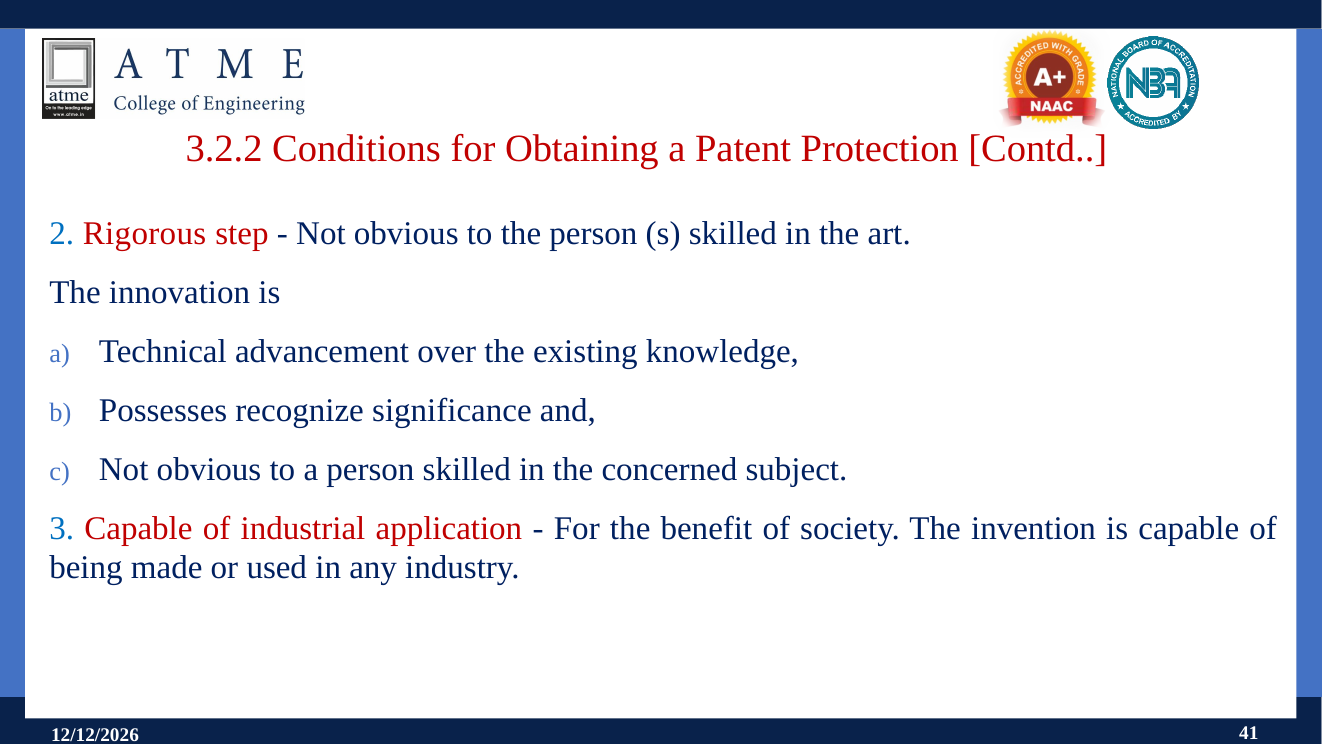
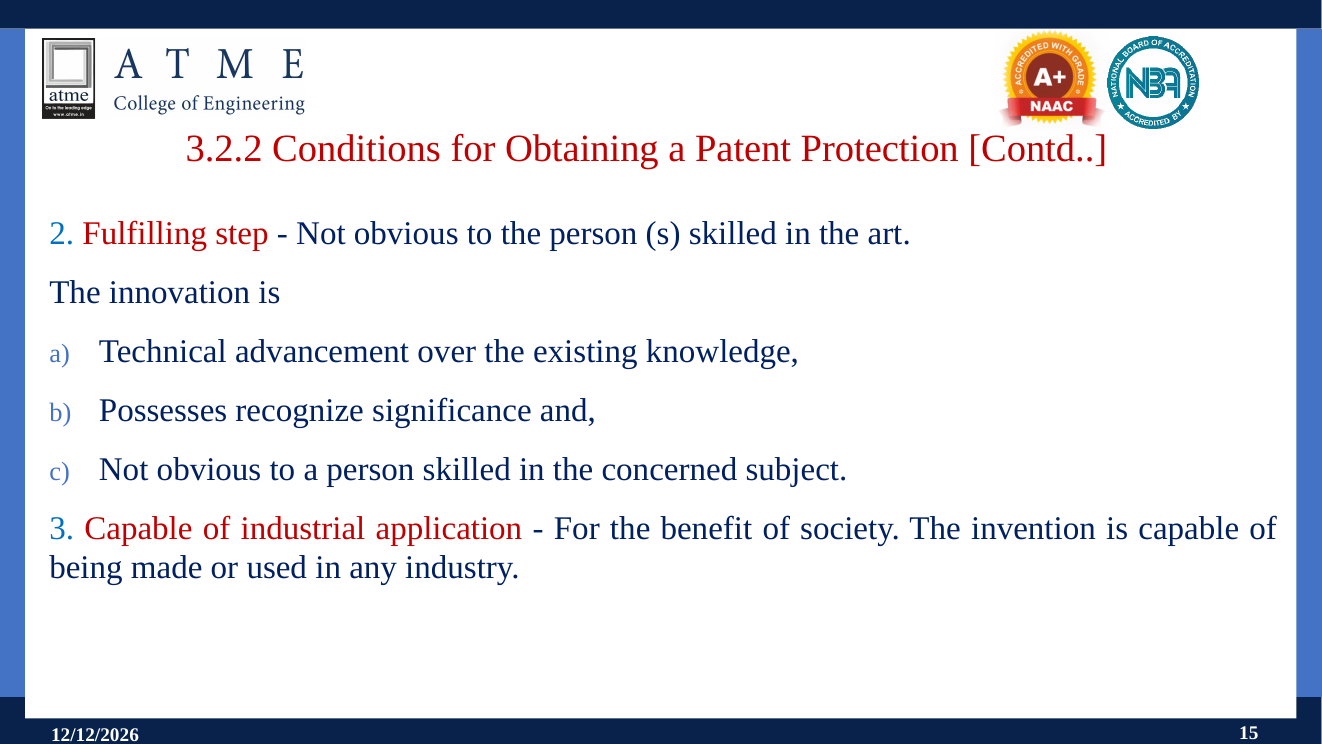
Rigorous: Rigorous -> Fulfilling
41: 41 -> 15
